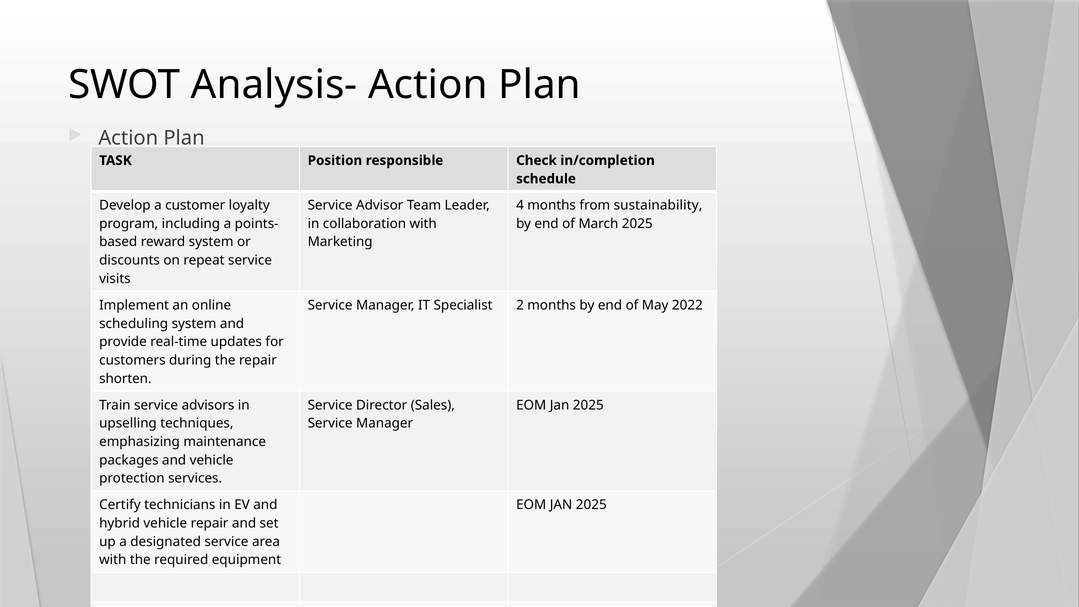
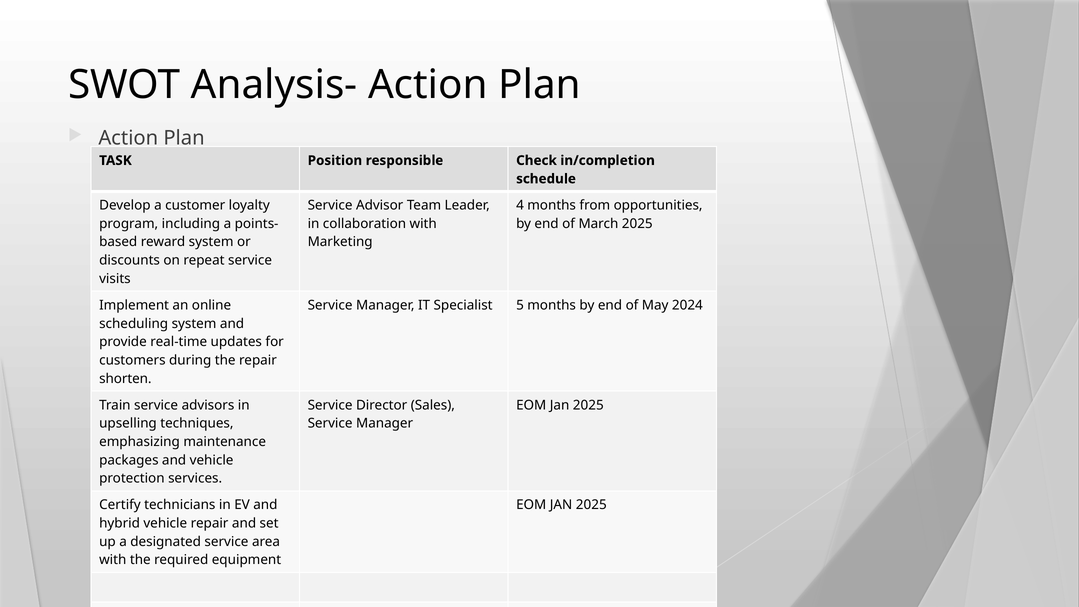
sustainability: sustainability -> opportunities
2: 2 -> 5
2022: 2022 -> 2024
